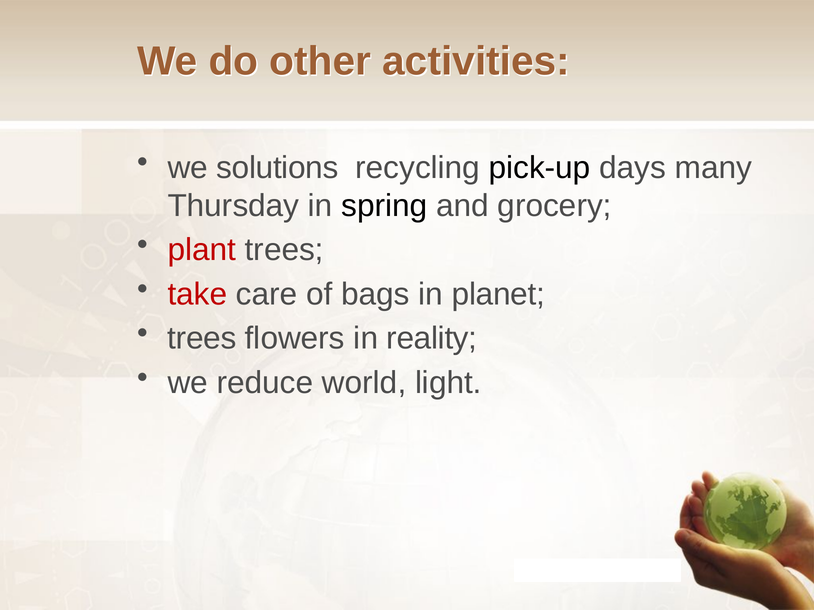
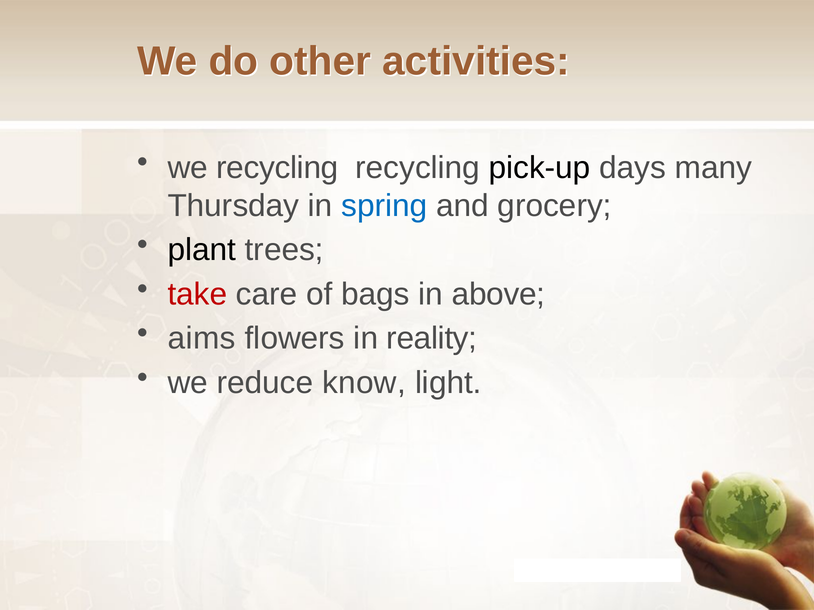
we solutions: solutions -> recycling
spring colour: black -> blue
plant colour: red -> black
planet: planet -> above
trees at (202, 339): trees -> aims
world: world -> know
